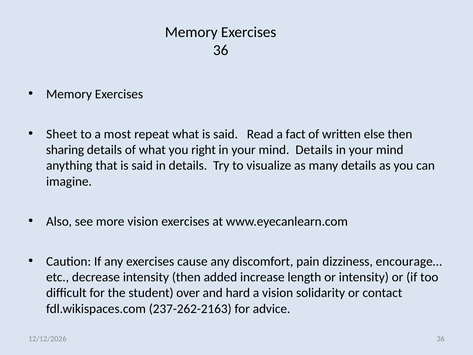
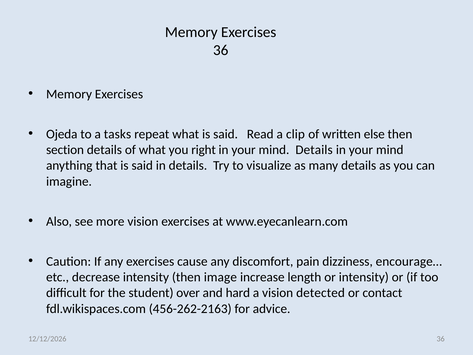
Sheet: Sheet -> Ojeda
most: most -> tasks
fact: fact -> clip
sharing: sharing -> section
added: added -> image
solidarity: solidarity -> detected
237-262-2163: 237-262-2163 -> 456-262-2163
